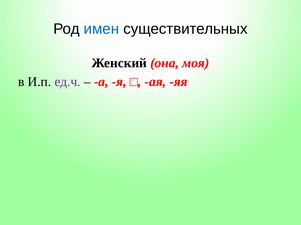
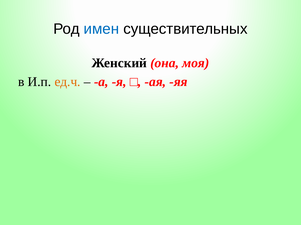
ед.ч colour: purple -> orange
